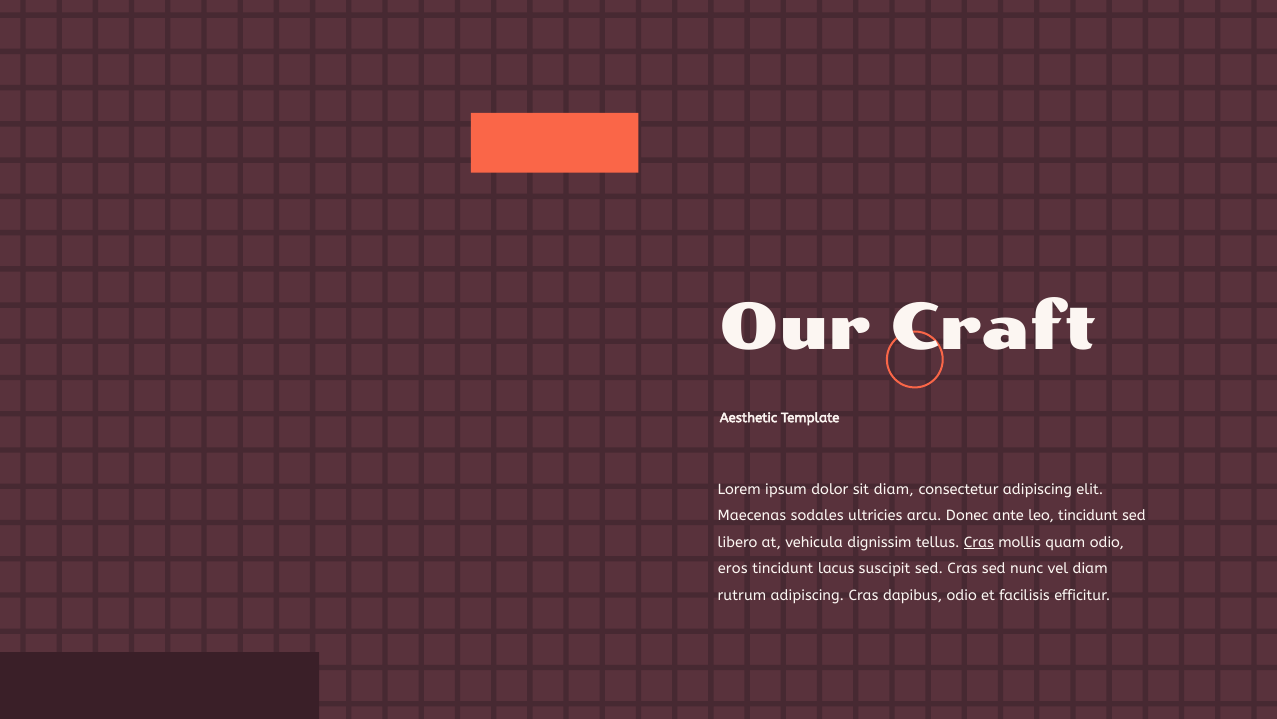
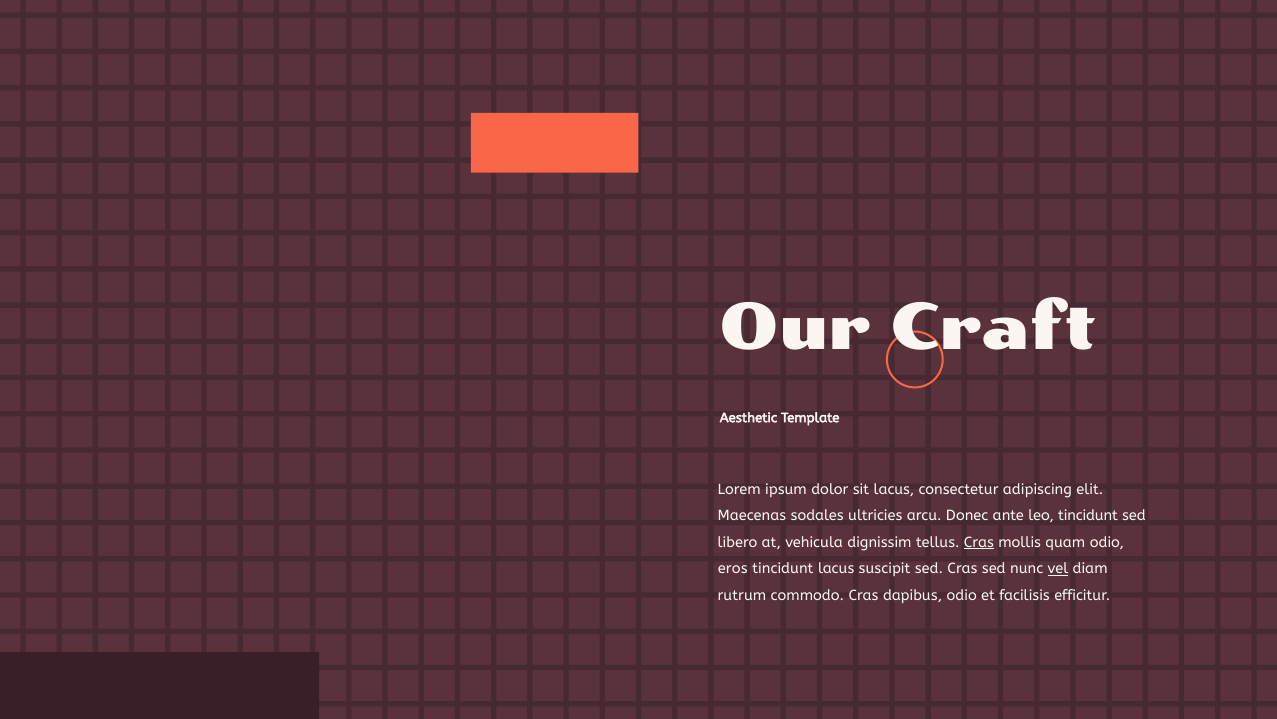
sit diam: diam -> lacus
vel underline: none -> present
rutrum adipiscing: adipiscing -> commodo
